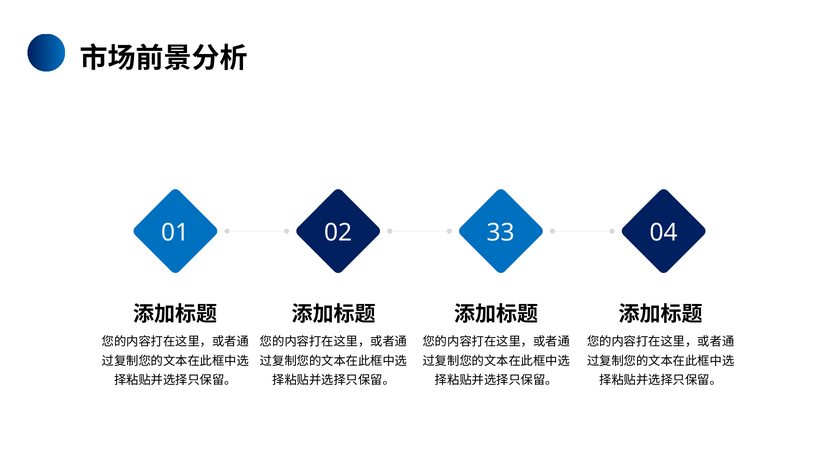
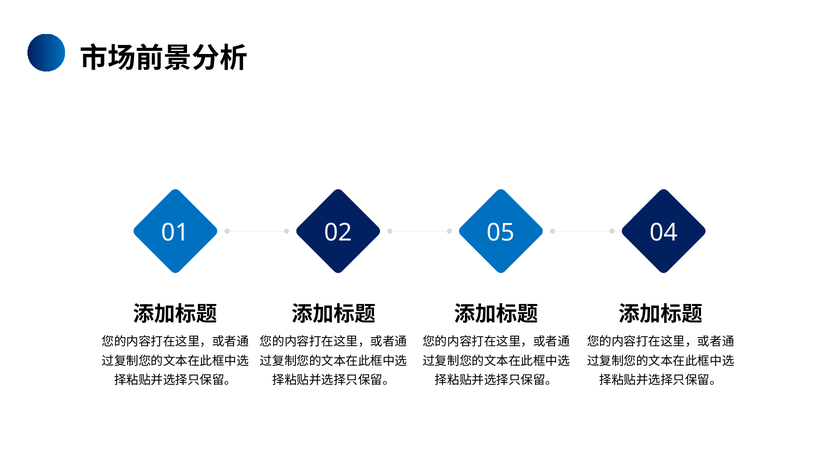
33: 33 -> 05
